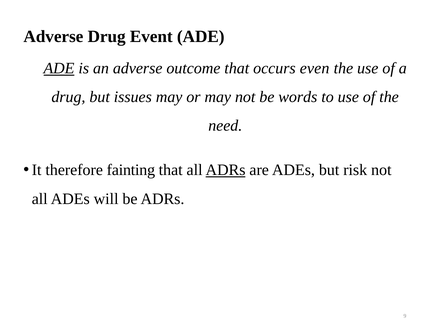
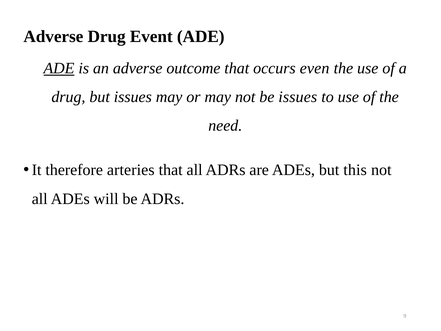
be words: words -> issues
fainting: fainting -> arteries
ADRs at (226, 170) underline: present -> none
risk: risk -> this
